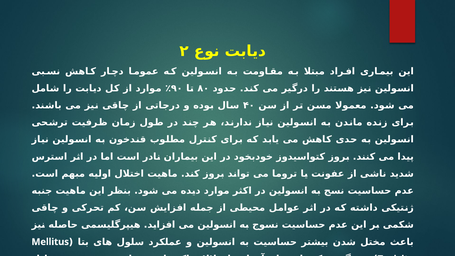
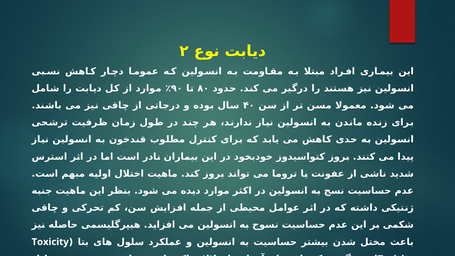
Mellitus at (50, 242): Mellitus -> Toxicity
